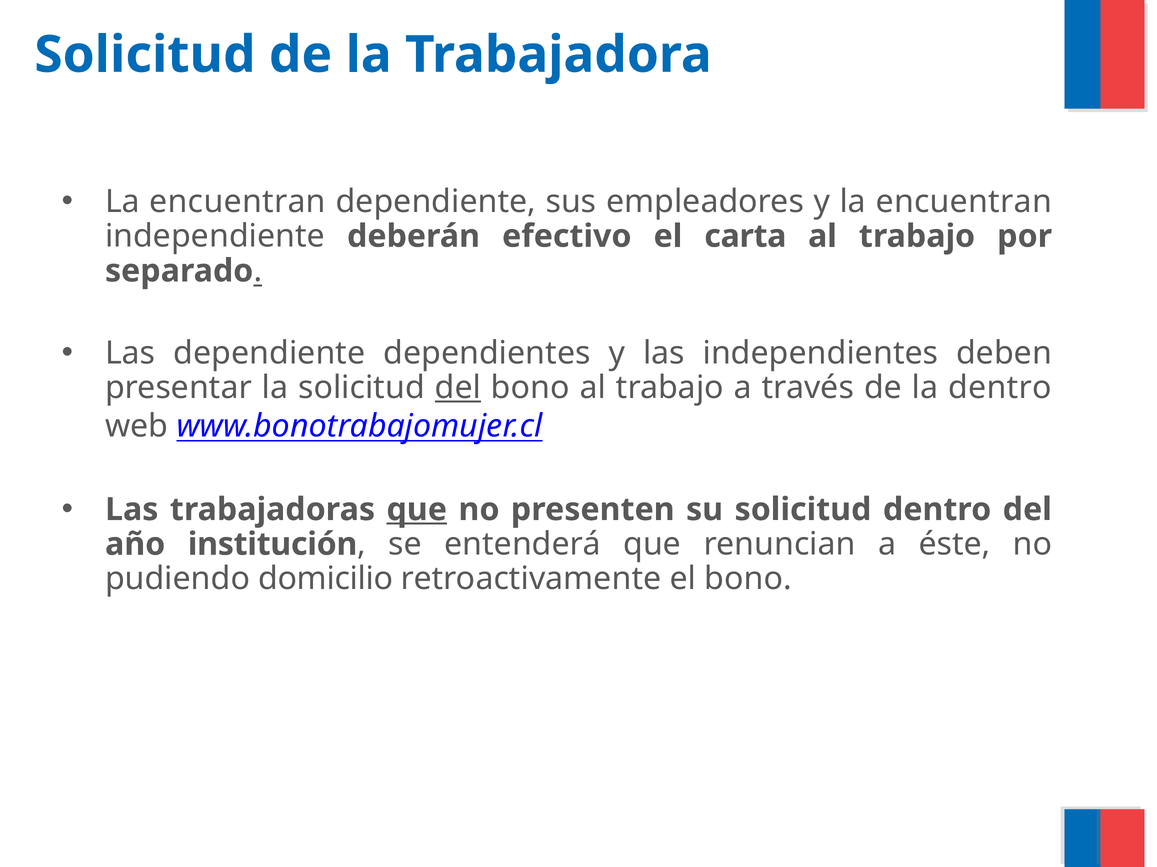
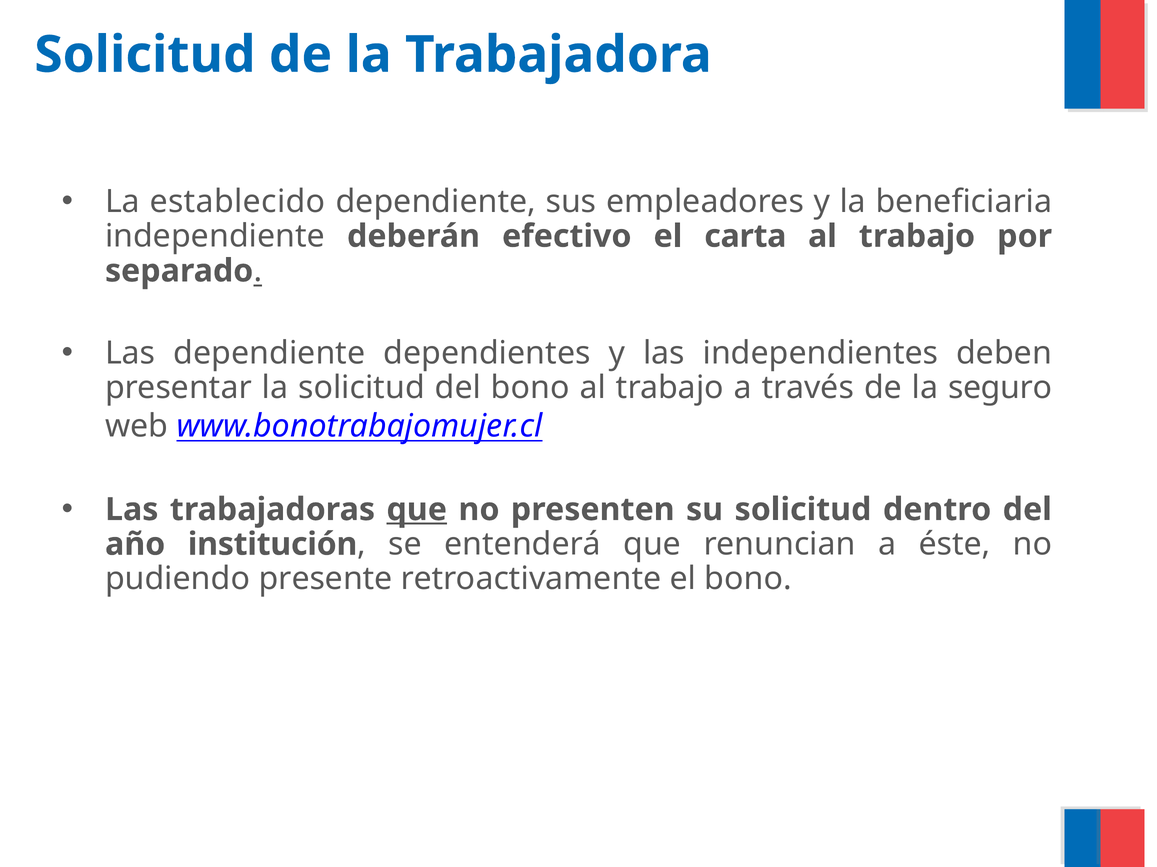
encuentran at (238, 202): encuentran -> establecido
y la encuentran: encuentran -> beneficiaria
del at (458, 388) underline: present -> none
la dentro: dentro -> seguro
domicilio: domicilio -> presente
